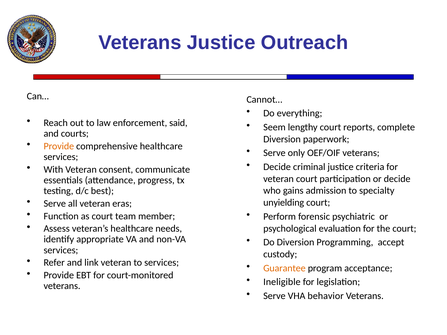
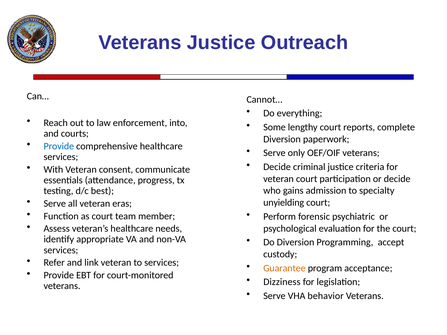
said: said -> into
Seem: Seem -> Some
Provide at (59, 146) colour: orange -> blue
Ineligible: Ineligible -> Dizziness
